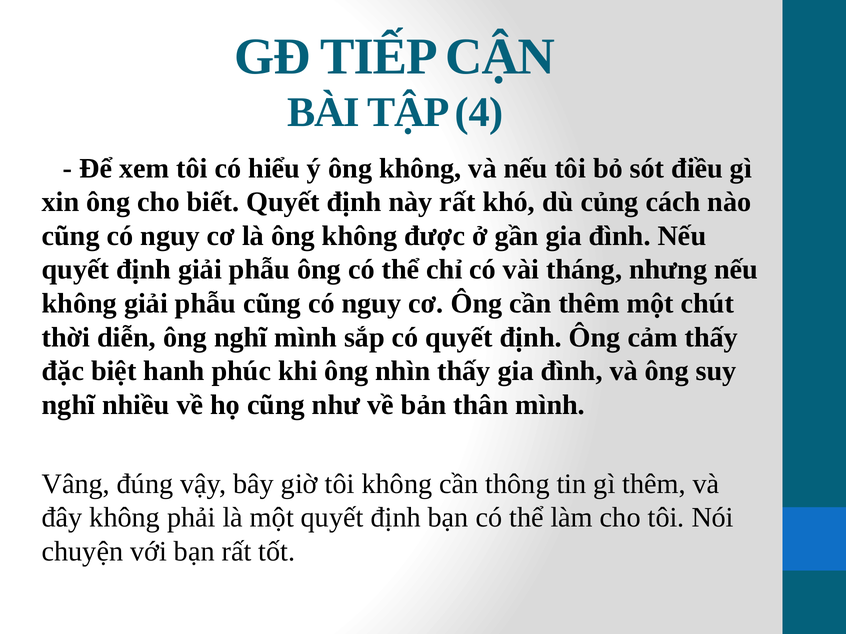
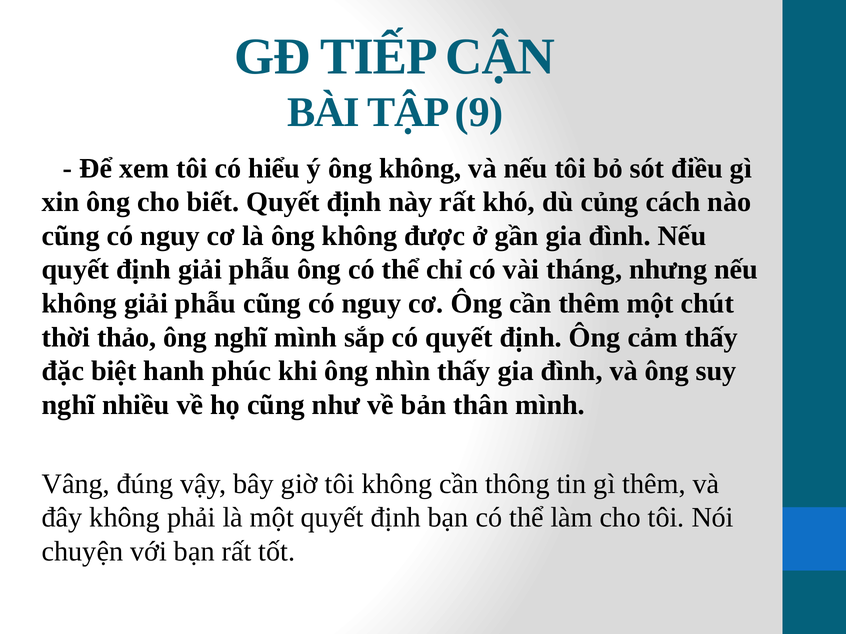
4: 4 -> 9
diễn: diễn -> thảo
